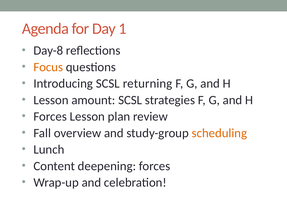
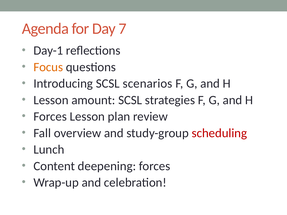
1: 1 -> 7
Day-8: Day-8 -> Day-1
returning: returning -> scenarios
scheduling colour: orange -> red
